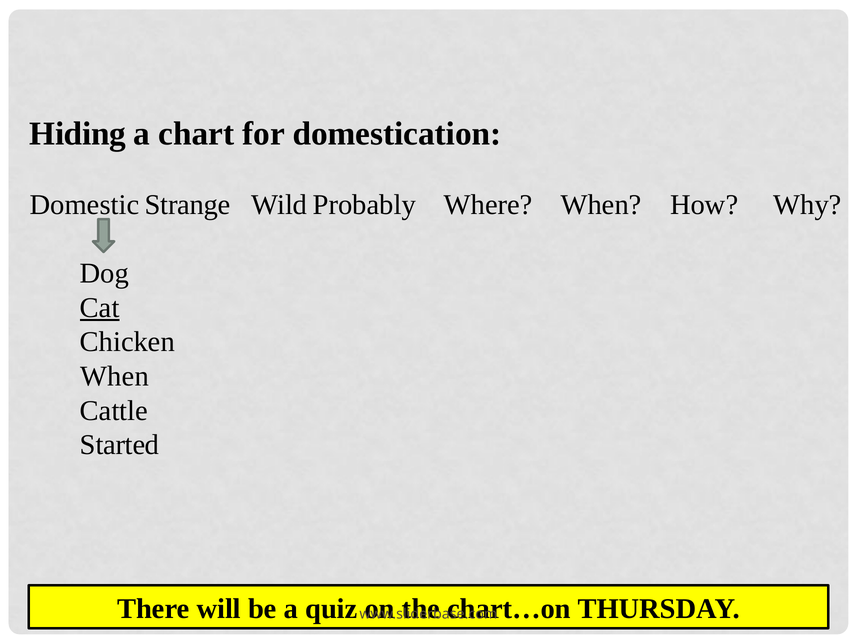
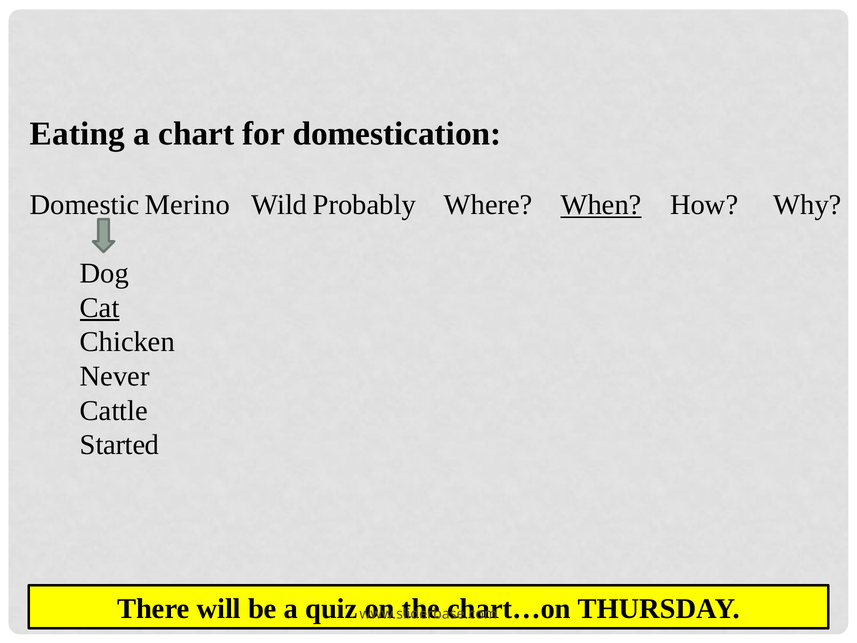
Hiding: Hiding -> Eating
Strange: Strange -> Merino
When at (601, 205) underline: none -> present
When at (115, 376): When -> Never
